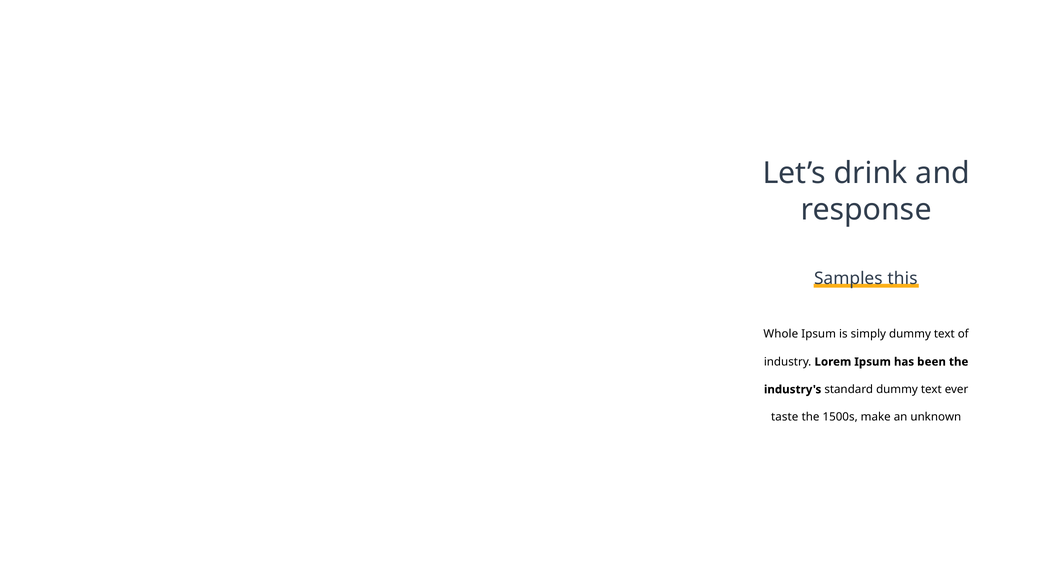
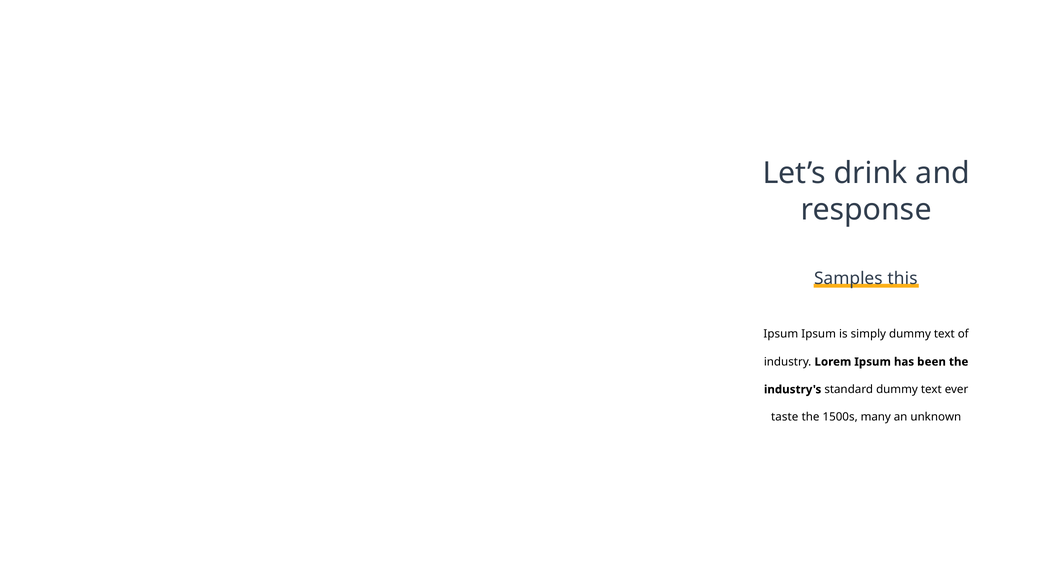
Whole at (781, 334): Whole -> Ipsum
make: make -> many
